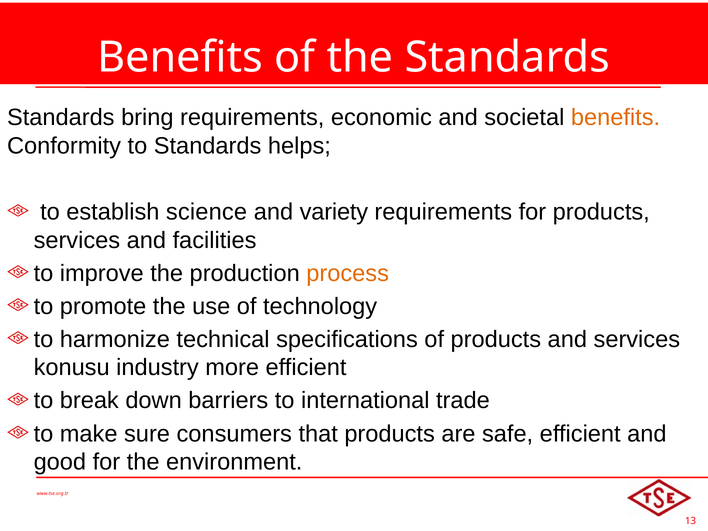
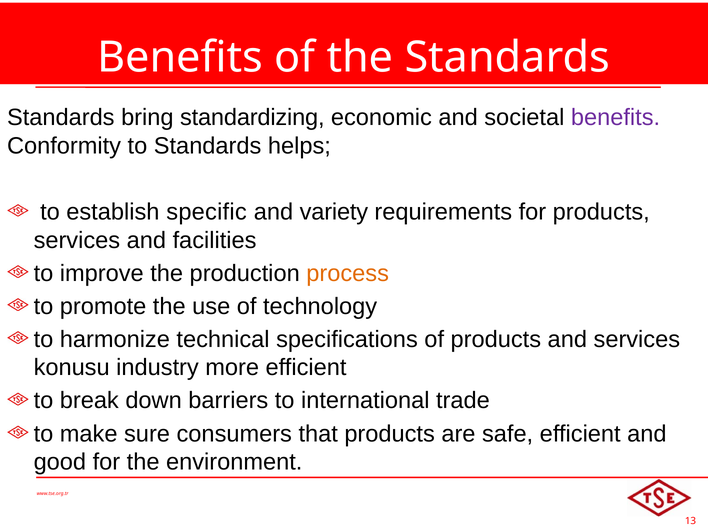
bring requirements: requirements -> standardizing
benefits at (616, 118) colour: orange -> purple
science: science -> specific
